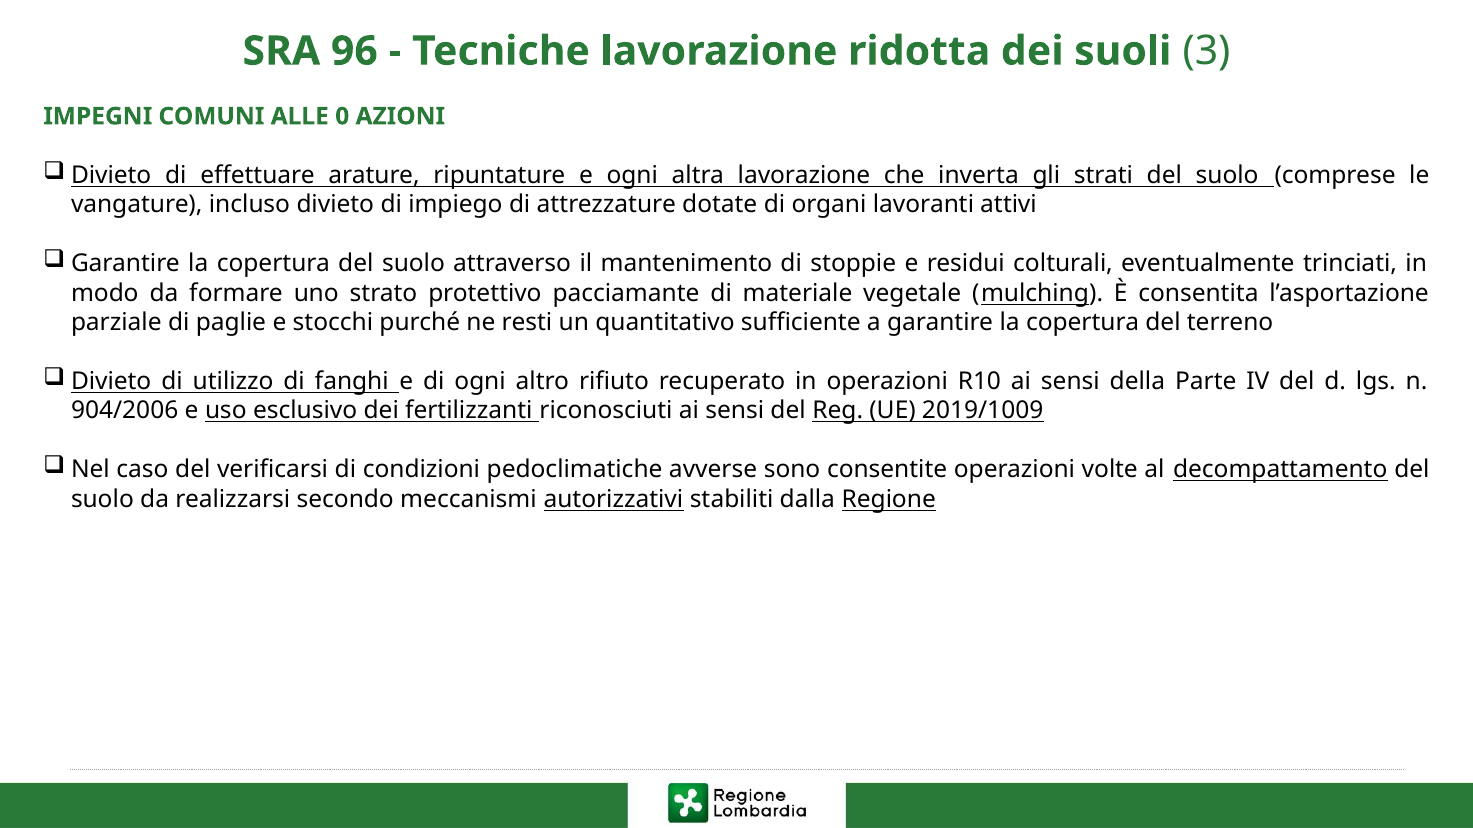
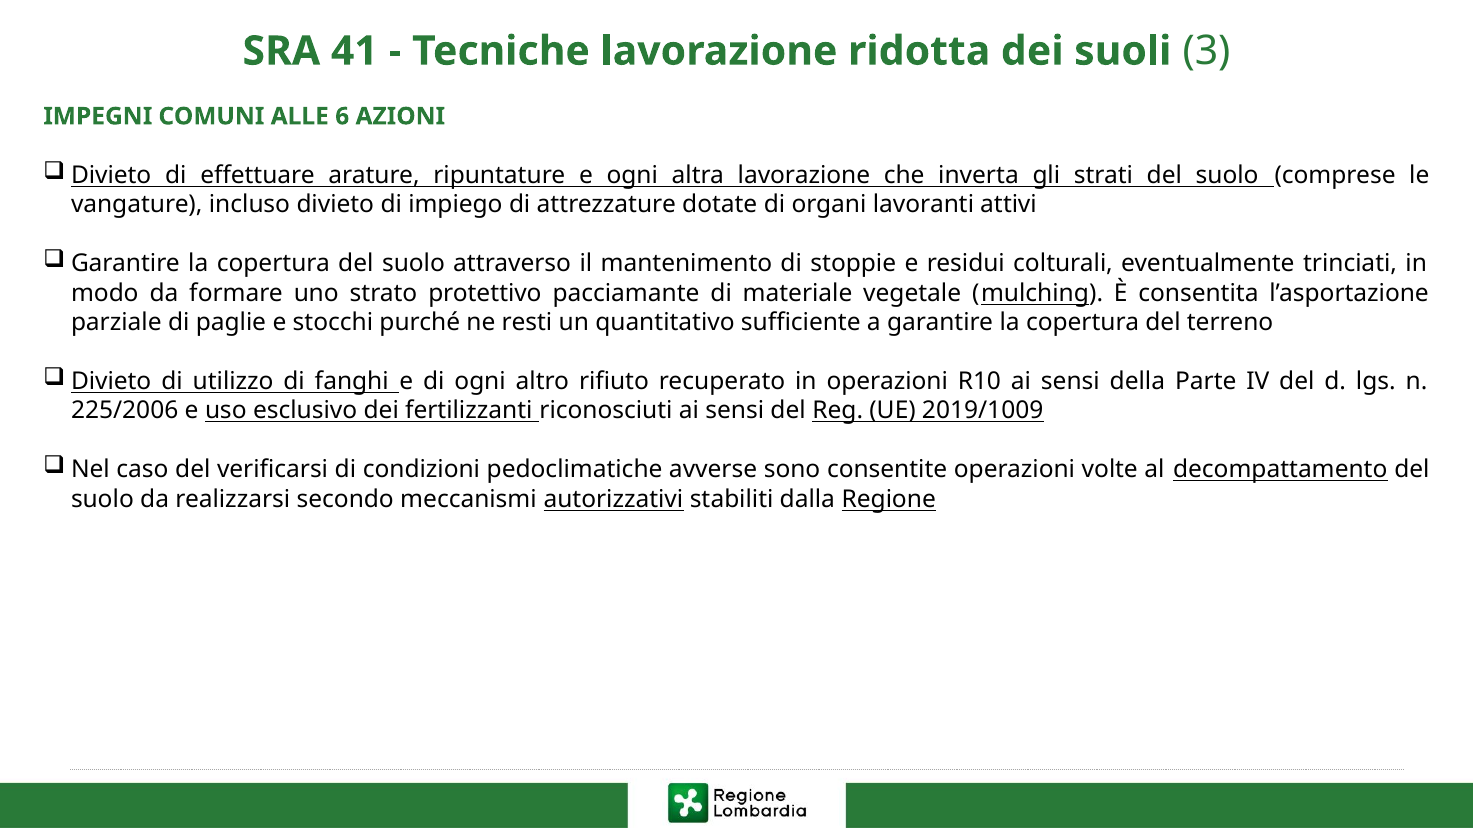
96: 96 -> 41
0: 0 -> 6
904/2006: 904/2006 -> 225/2006
